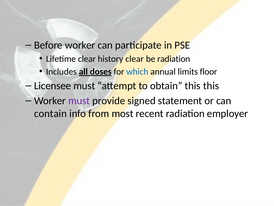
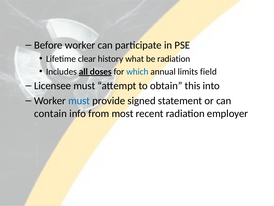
history clear: clear -> what
floor: floor -> field
this this: this -> into
must at (79, 100) colour: purple -> blue
